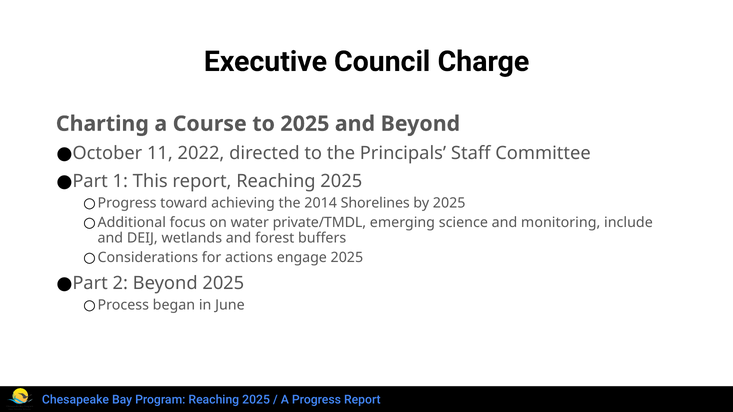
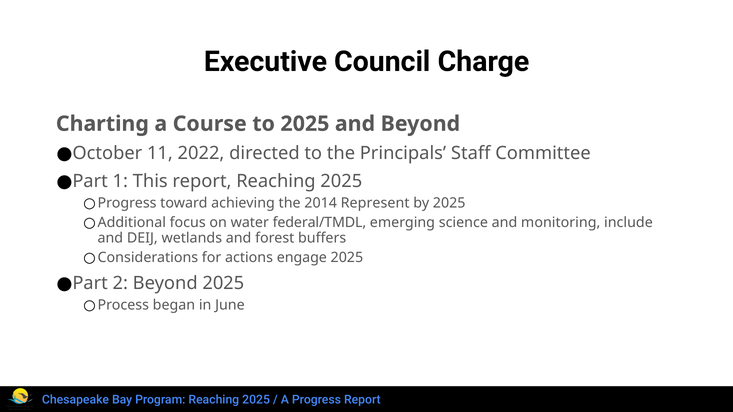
Shorelines: Shorelines -> Represent
private/TMDL: private/TMDL -> federal/TMDL
